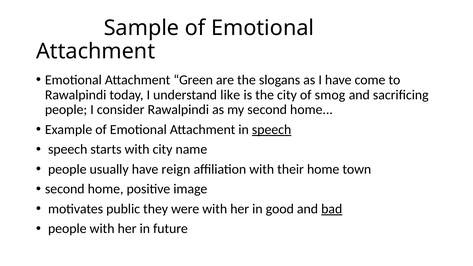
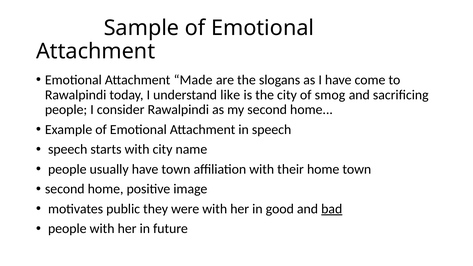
Green: Green -> Made
speech at (272, 130) underline: present -> none
have reign: reign -> town
